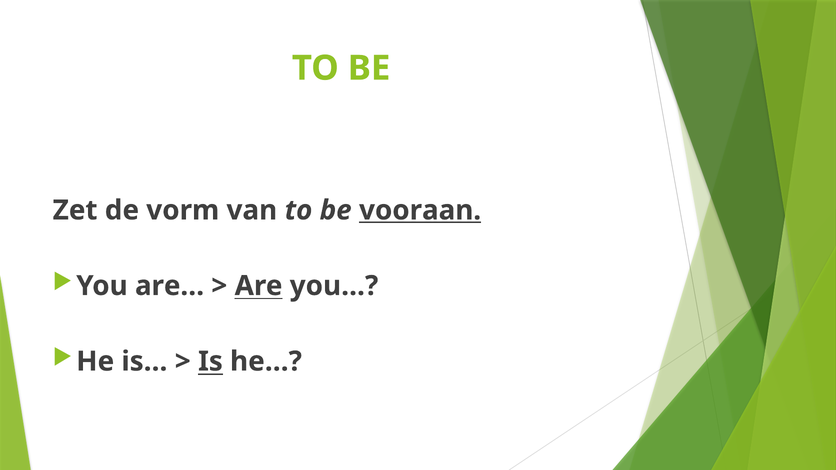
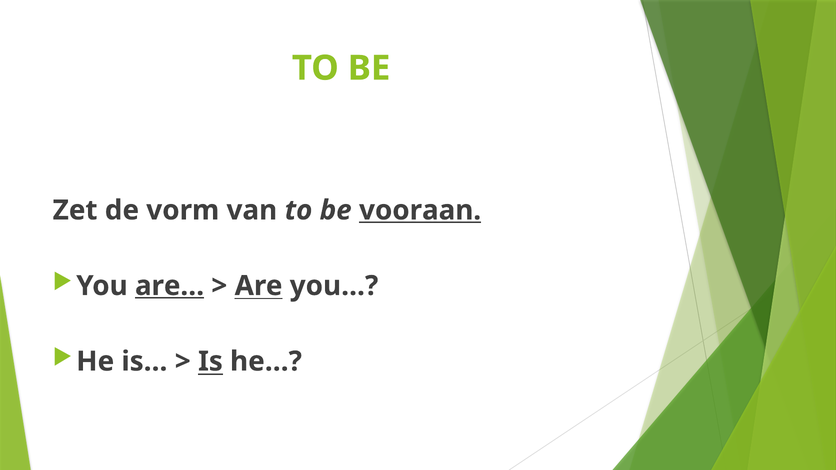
are… underline: none -> present
